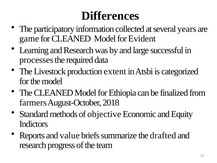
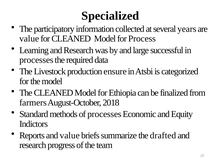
Differences: Differences -> Specialized
game at (29, 39): game -> value
Evident: Evident -> Process
extent: extent -> ensure
of objective: objective -> processes
